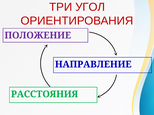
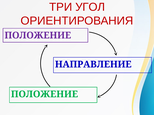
РАССТОЯНИЯ at (45, 95): РАССТОЯНИЯ -> ПОЛОЖЕНИЕ
